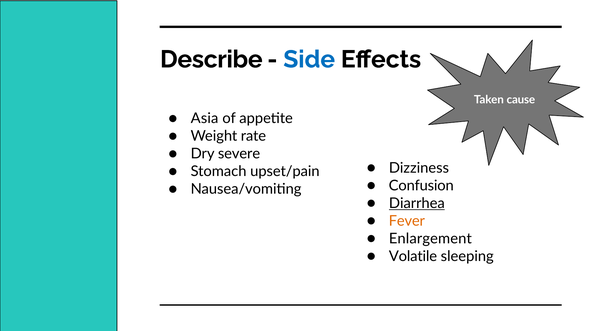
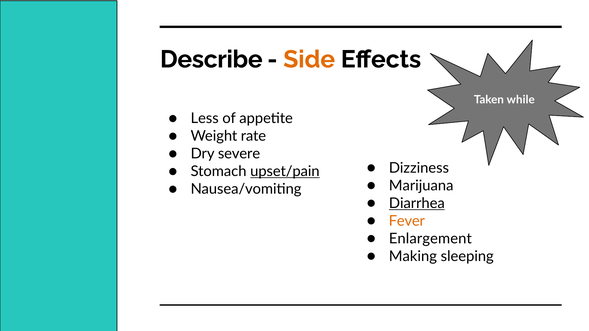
Side colour: blue -> orange
cause: cause -> while
Asia: Asia -> Less
upset/pain underline: none -> present
Confusion: Confusion -> Marijuana
Volatile: Volatile -> Making
